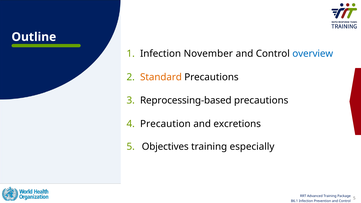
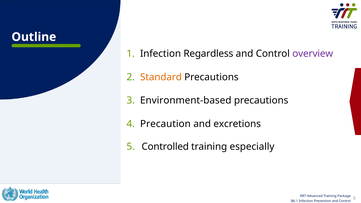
November: November -> Regardless
overview colour: blue -> purple
Reprocessing-based: Reprocessing-based -> Environment-based
Objectives: Objectives -> Controlled
